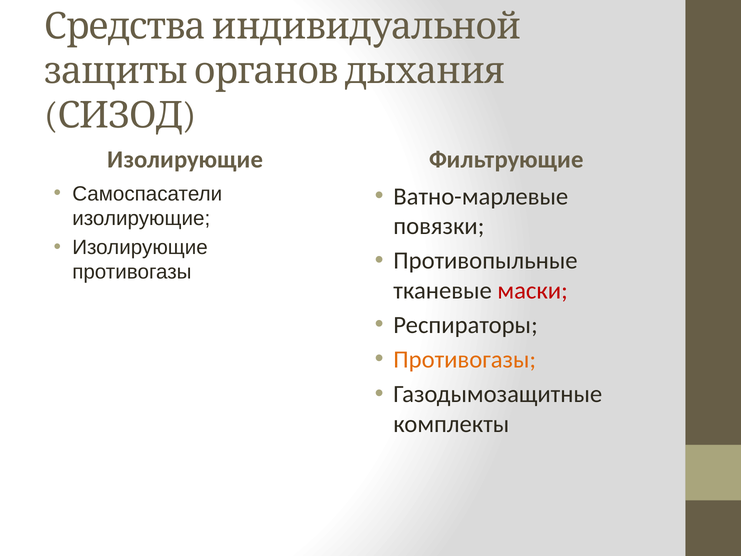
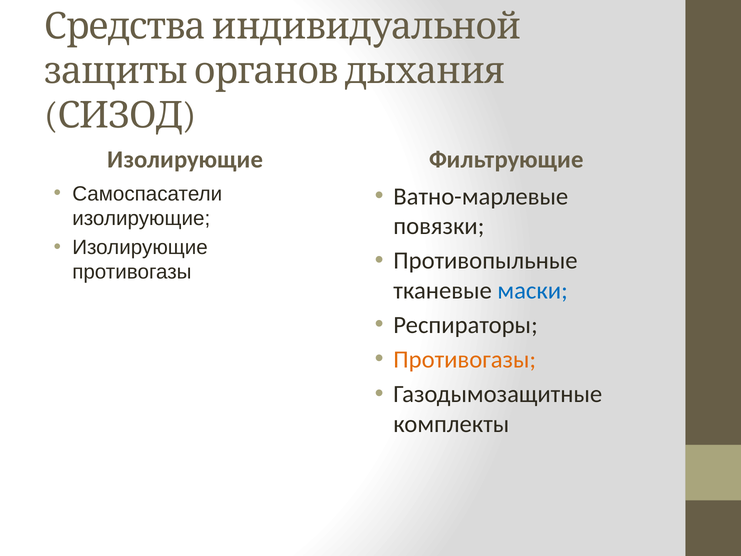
маски colour: red -> blue
